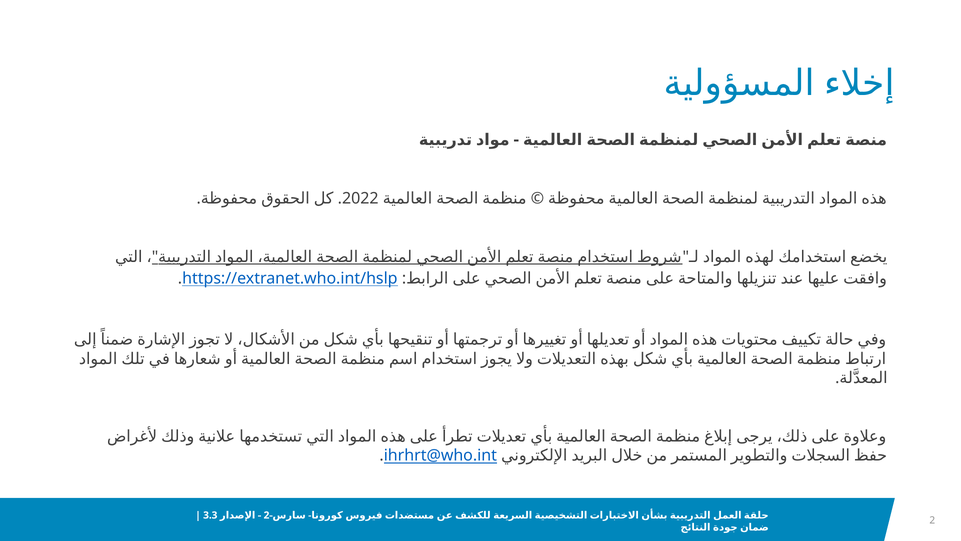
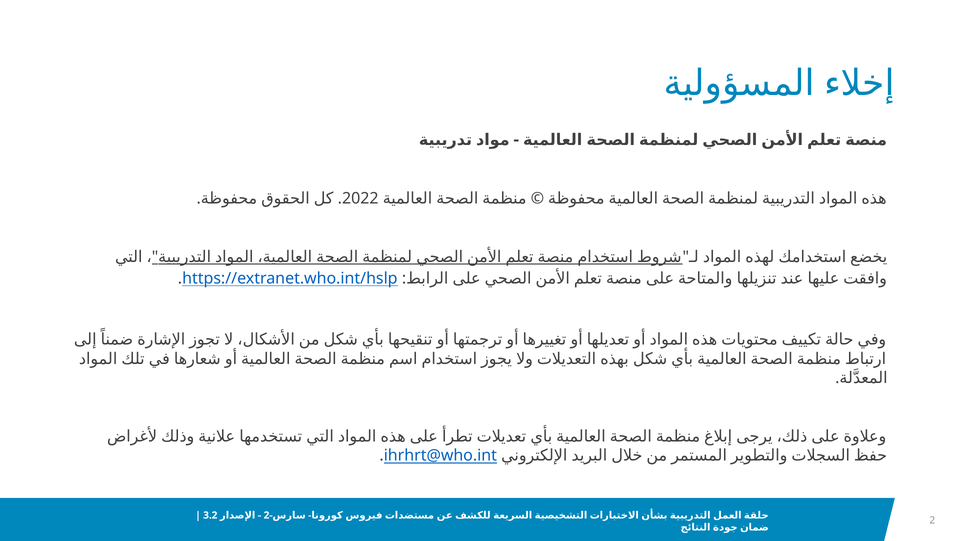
3.3: 3.3 -> 3.2
